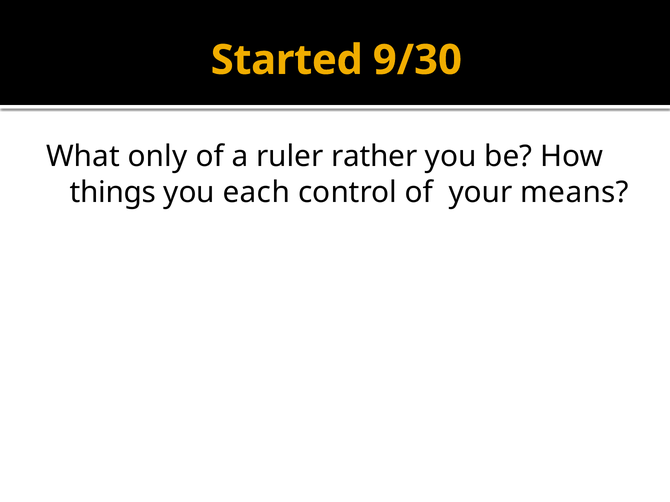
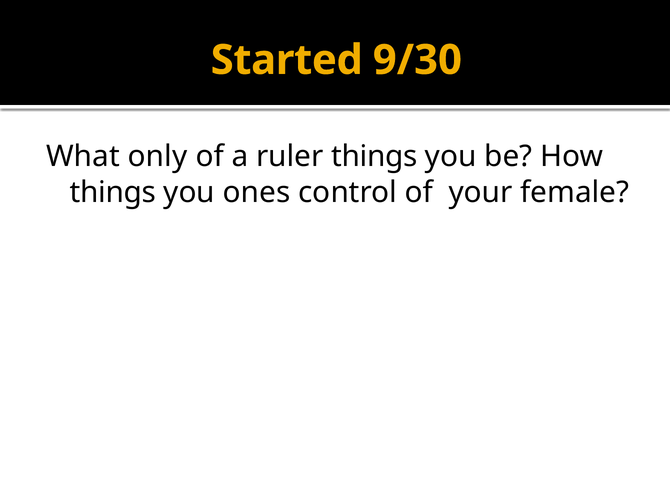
ruler rather: rather -> things
each: each -> ones
means: means -> female
